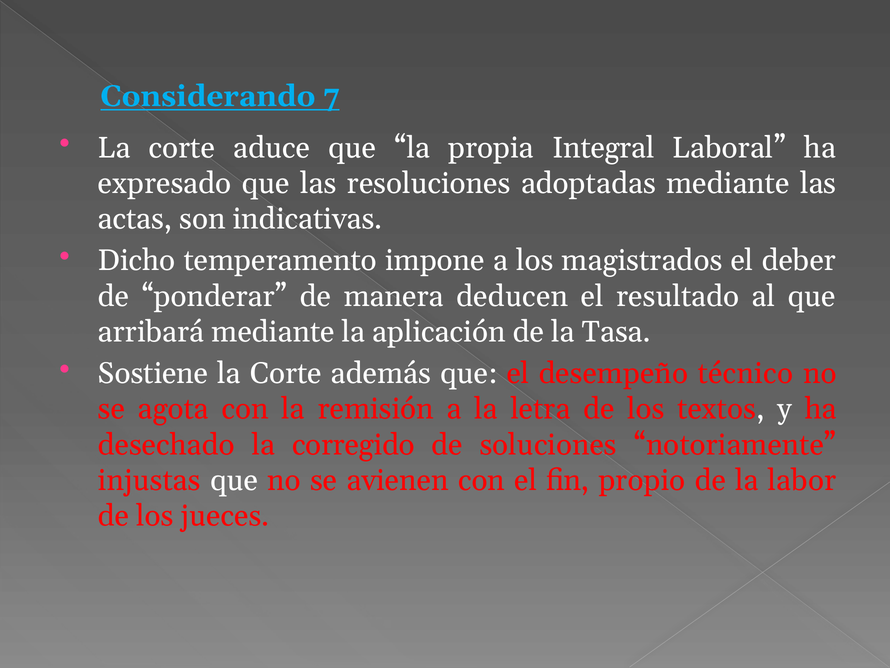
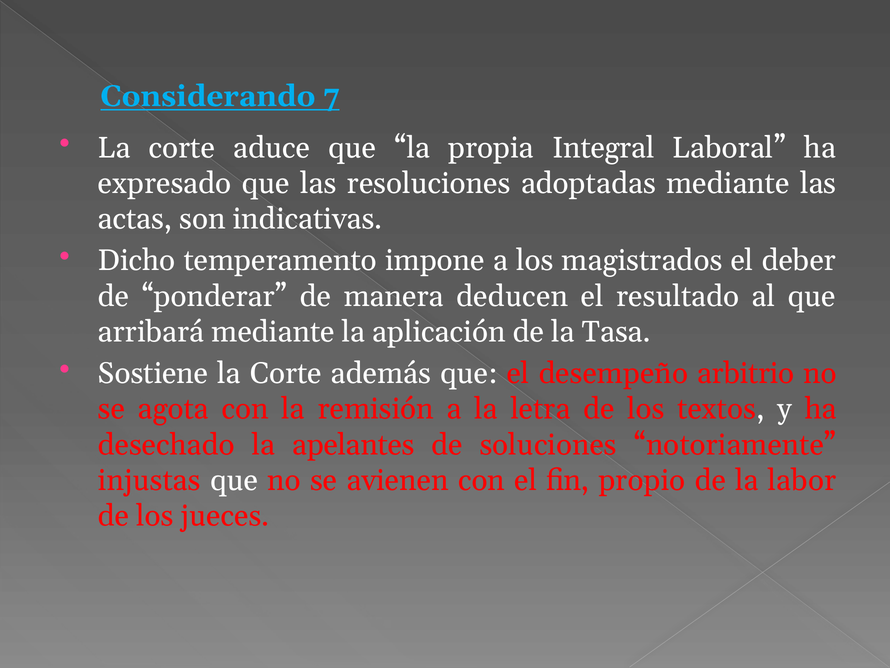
técnico: técnico -> arbitrio
corregido: corregido -> apelantes
